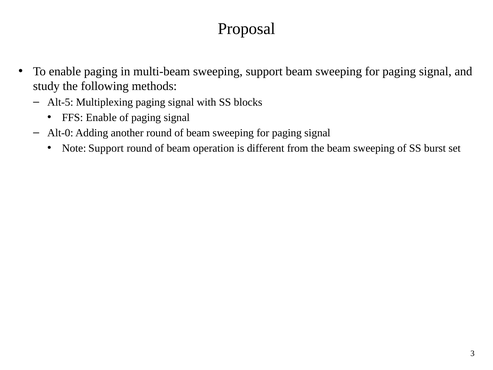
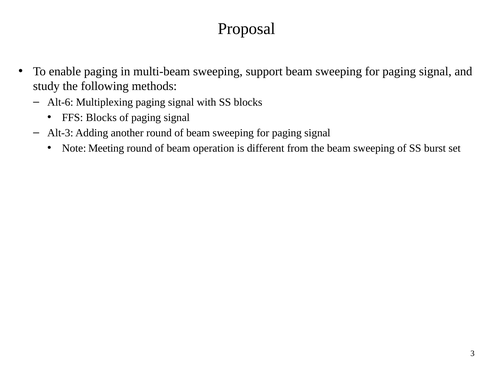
Alt-5: Alt-5 -> Alt-6
FFS Enable: Enable -> Blocks
Alt-0: Alt-0 -> Alt-3
Note Support: Support -> Meeting
